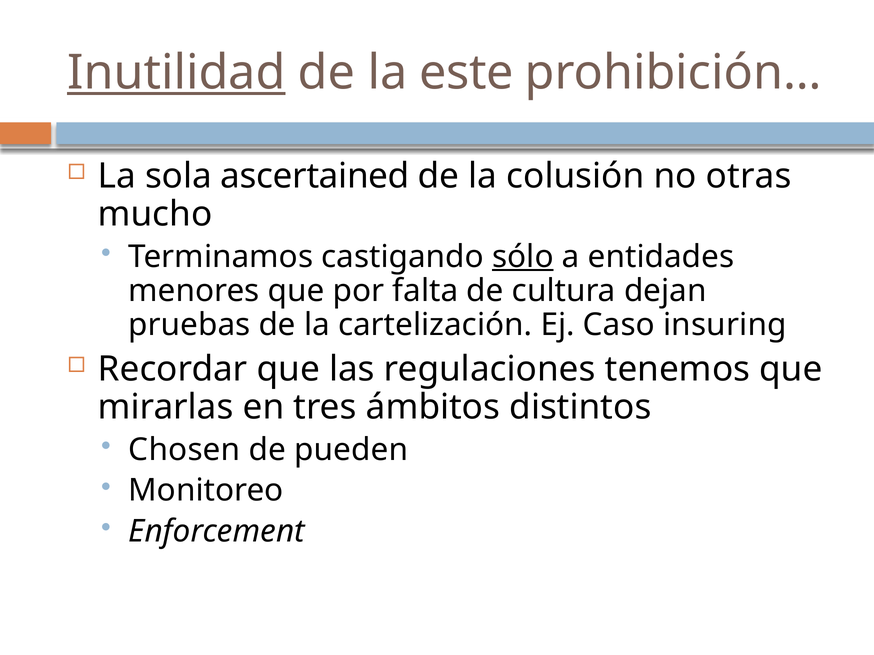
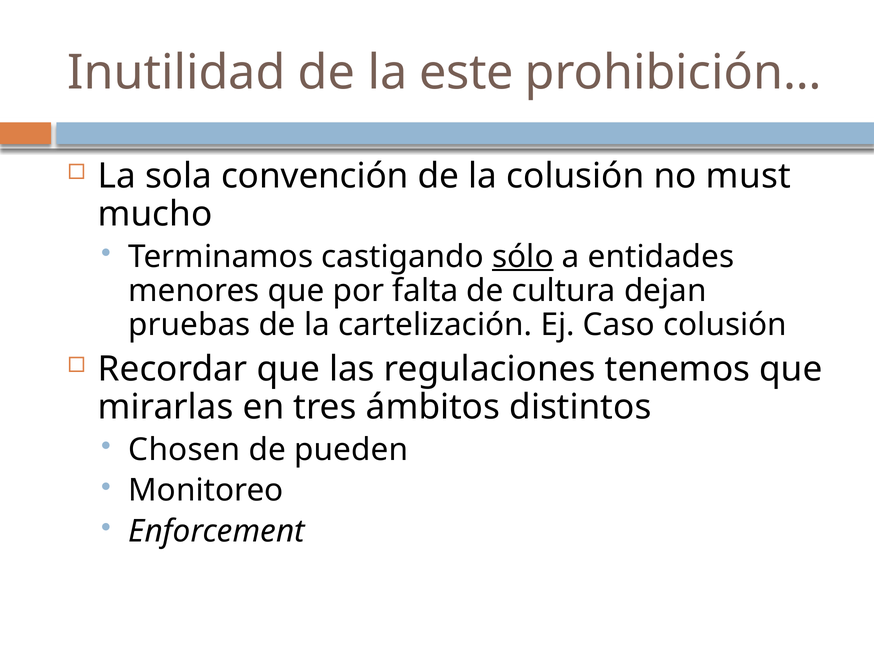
Inutilidad underline: present -> none
ascertained: ascertained -> convención
otras: otras -> must
Caso insuring: insuring -> colusión
